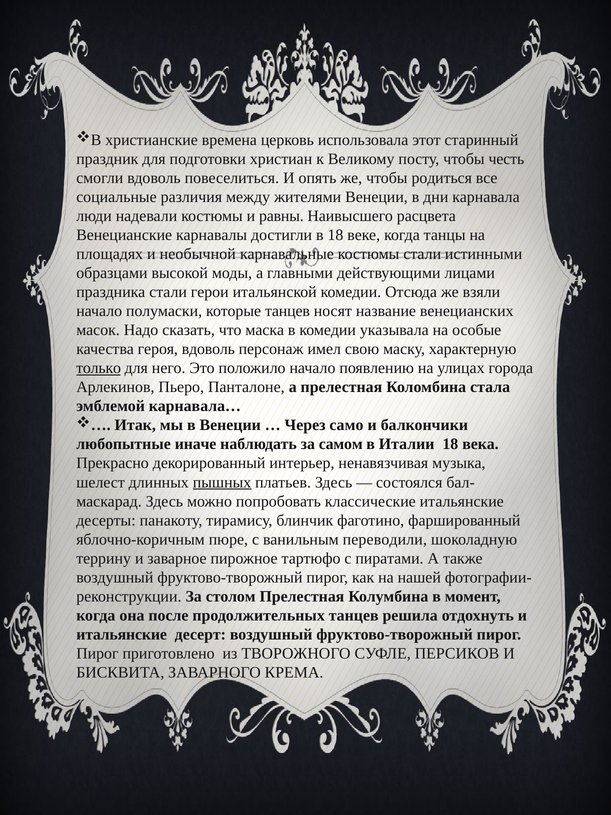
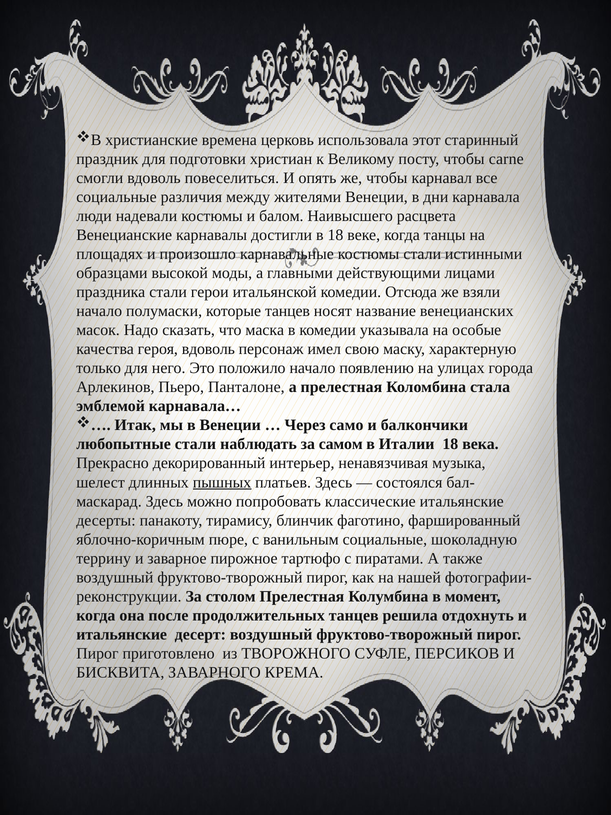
честь: честь -> carne
родиться: родиться -> карнавал
равны: равны -> балом
необычной: необычной -> произошло
только underline: present -> none
любопытные иначе: иначе -> стали
ванильным переводили: переводили -> социальные
